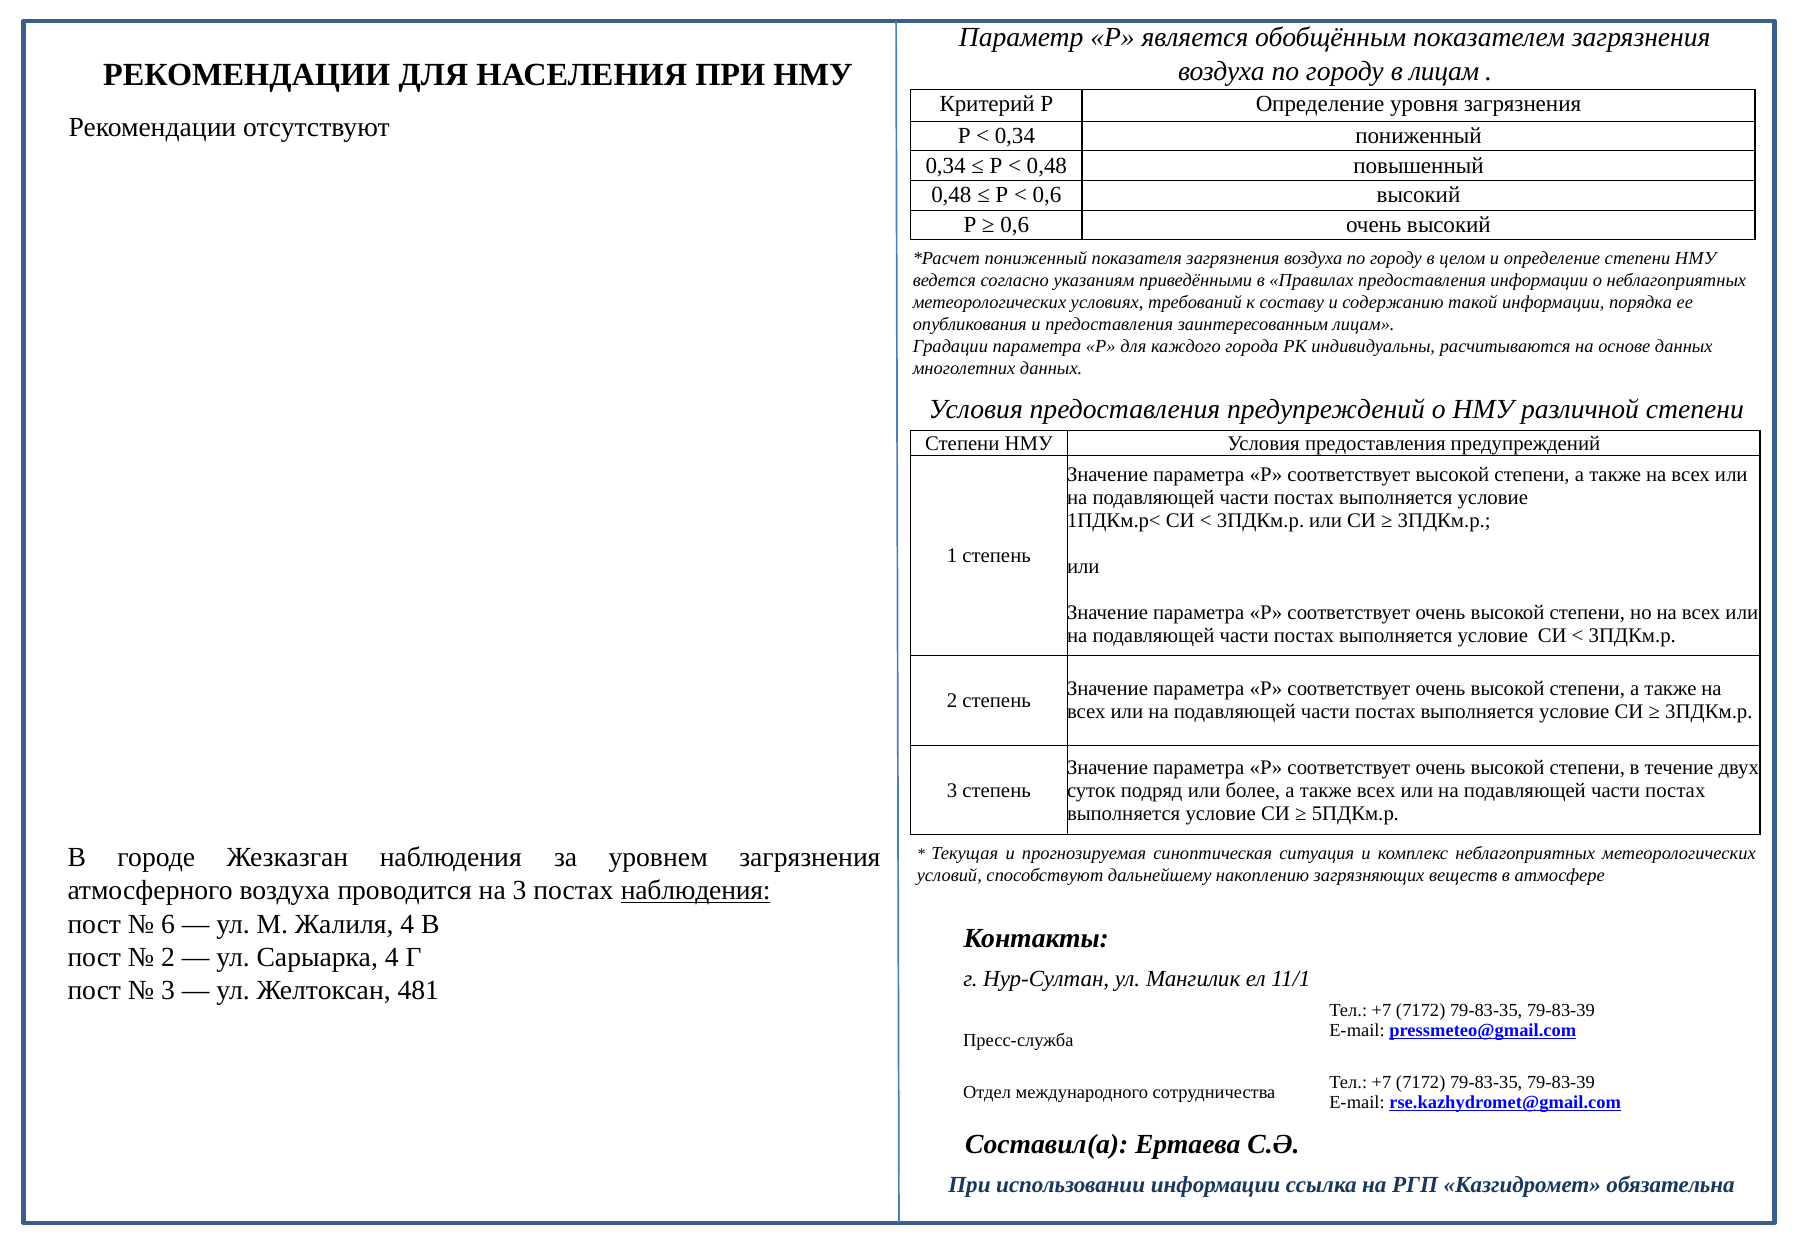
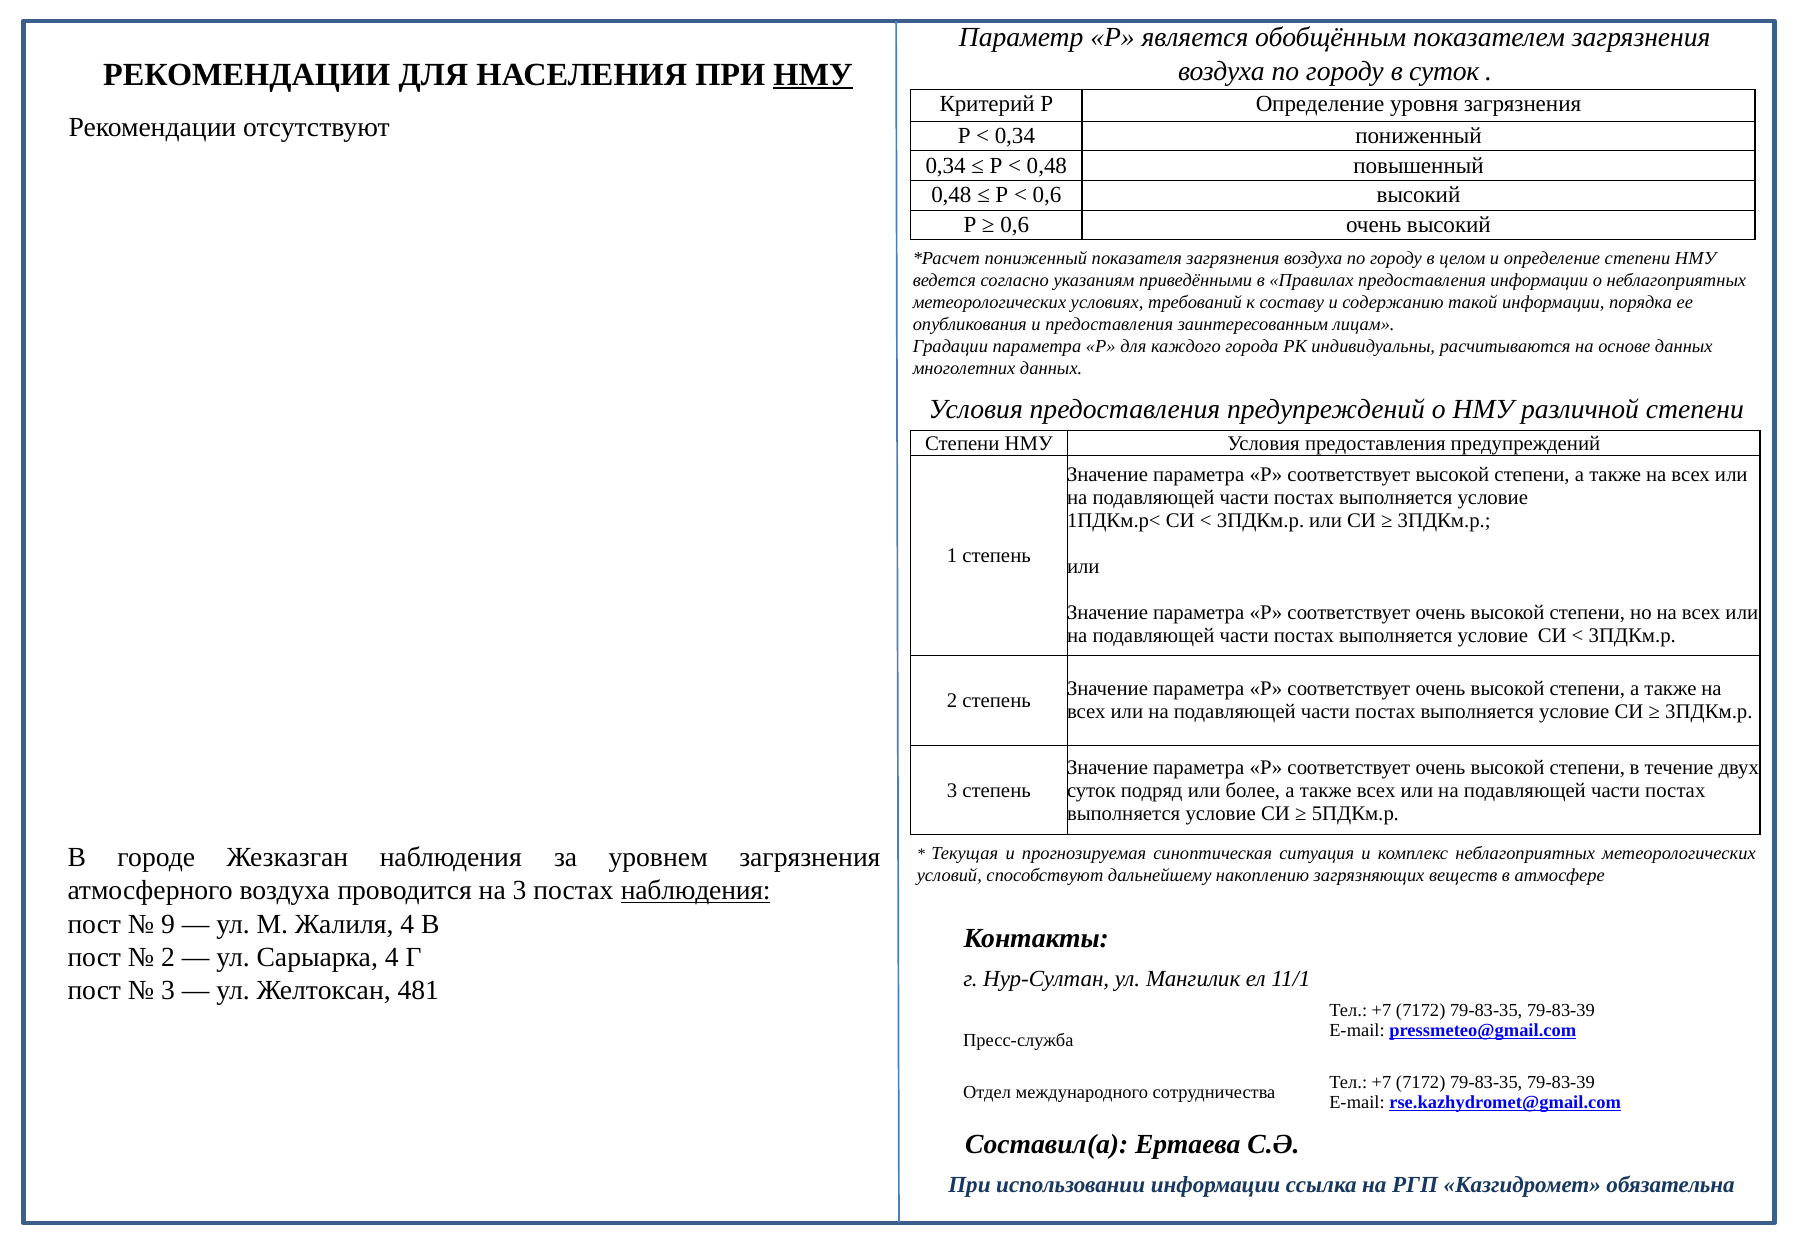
в лицам: лицам -> суток
НМУ at (813, 74) underline: none -> present
6: 6 -> 9
